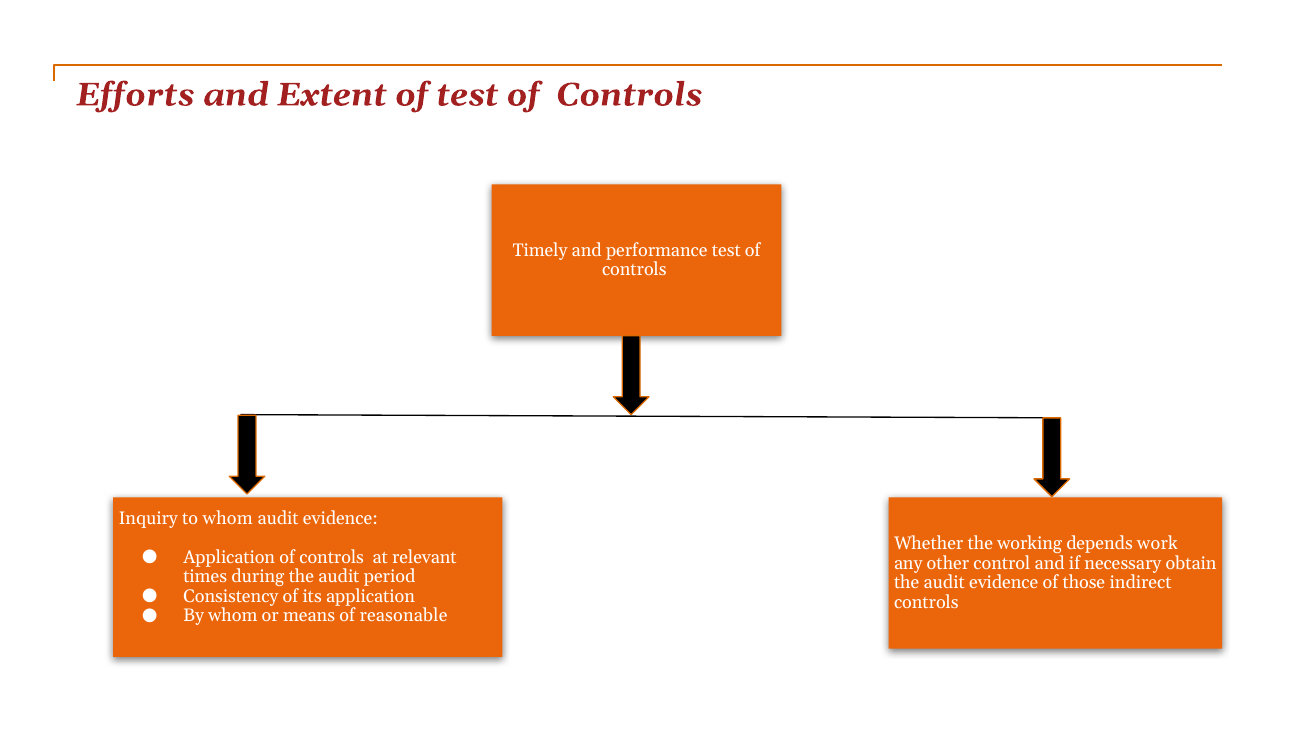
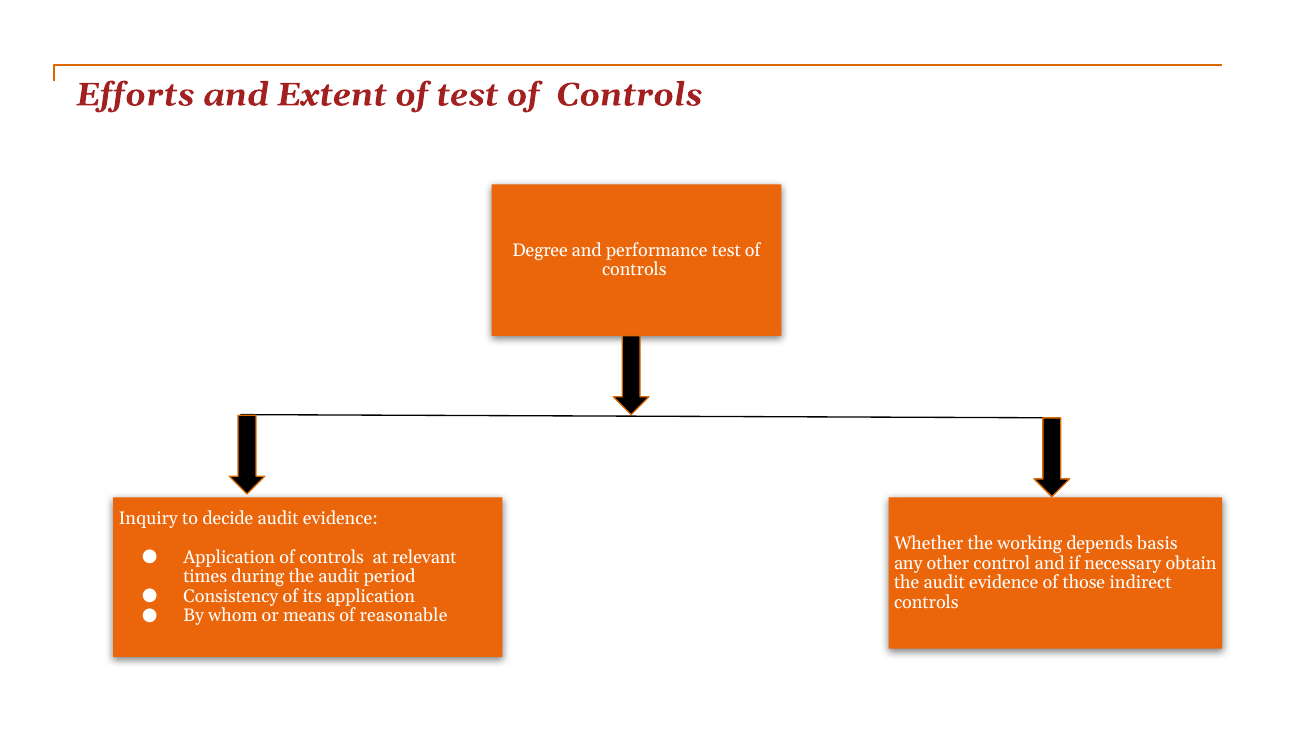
Timely: Timely -> Degree
to whom: whom -> decide
work: work -> basis
